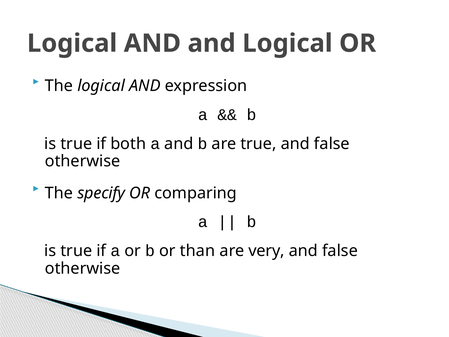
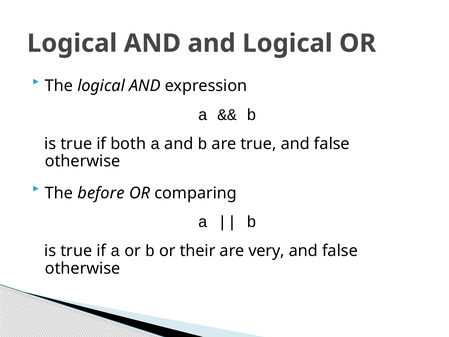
specify: specify -> before
than: than -> their
